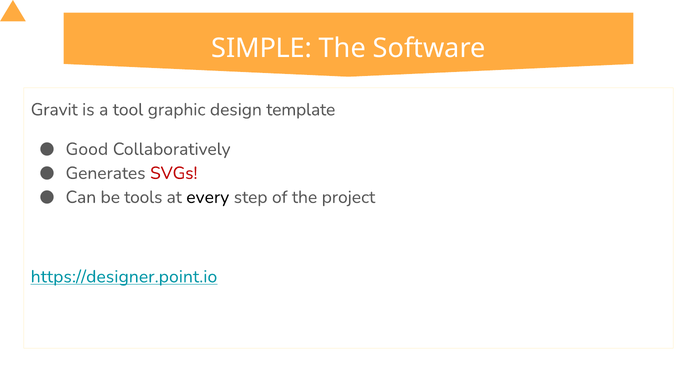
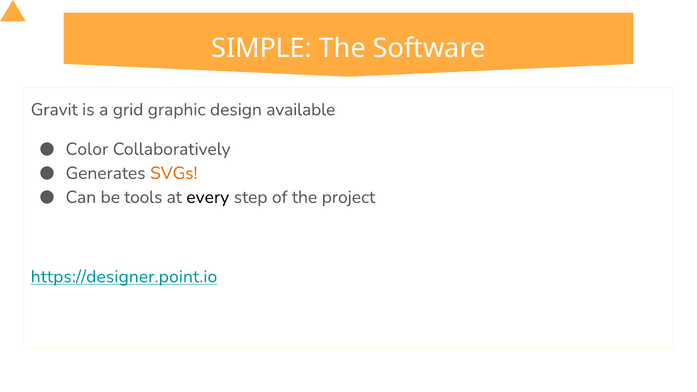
tool: tool -> grid
template: template -> available
Good: Good -> Color
SVGs colour: red -> orange
